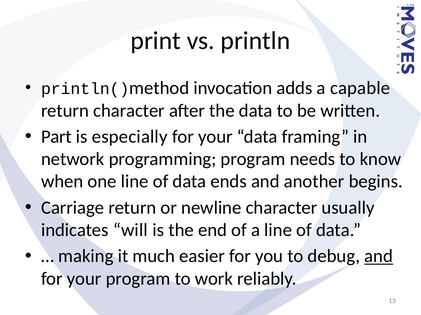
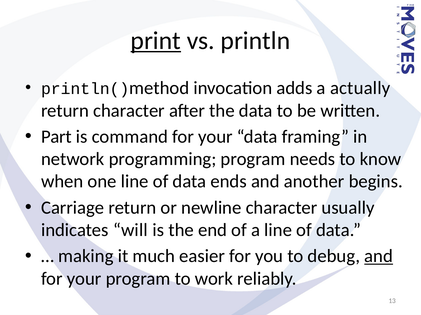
print underline: none -> present
capable: capable -> actually
especially: especially -> command
